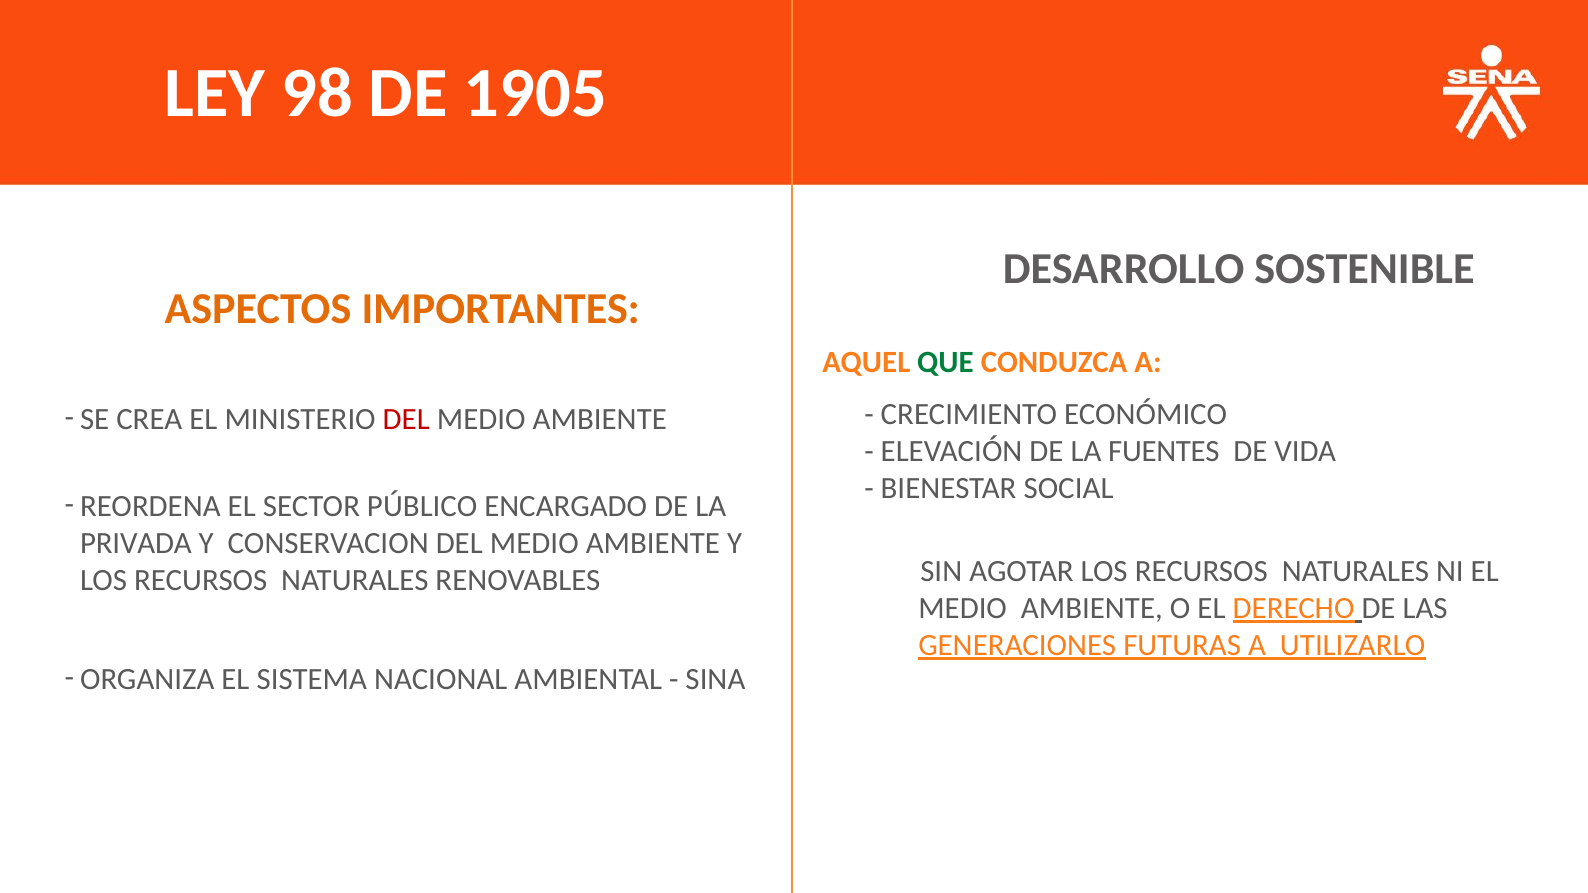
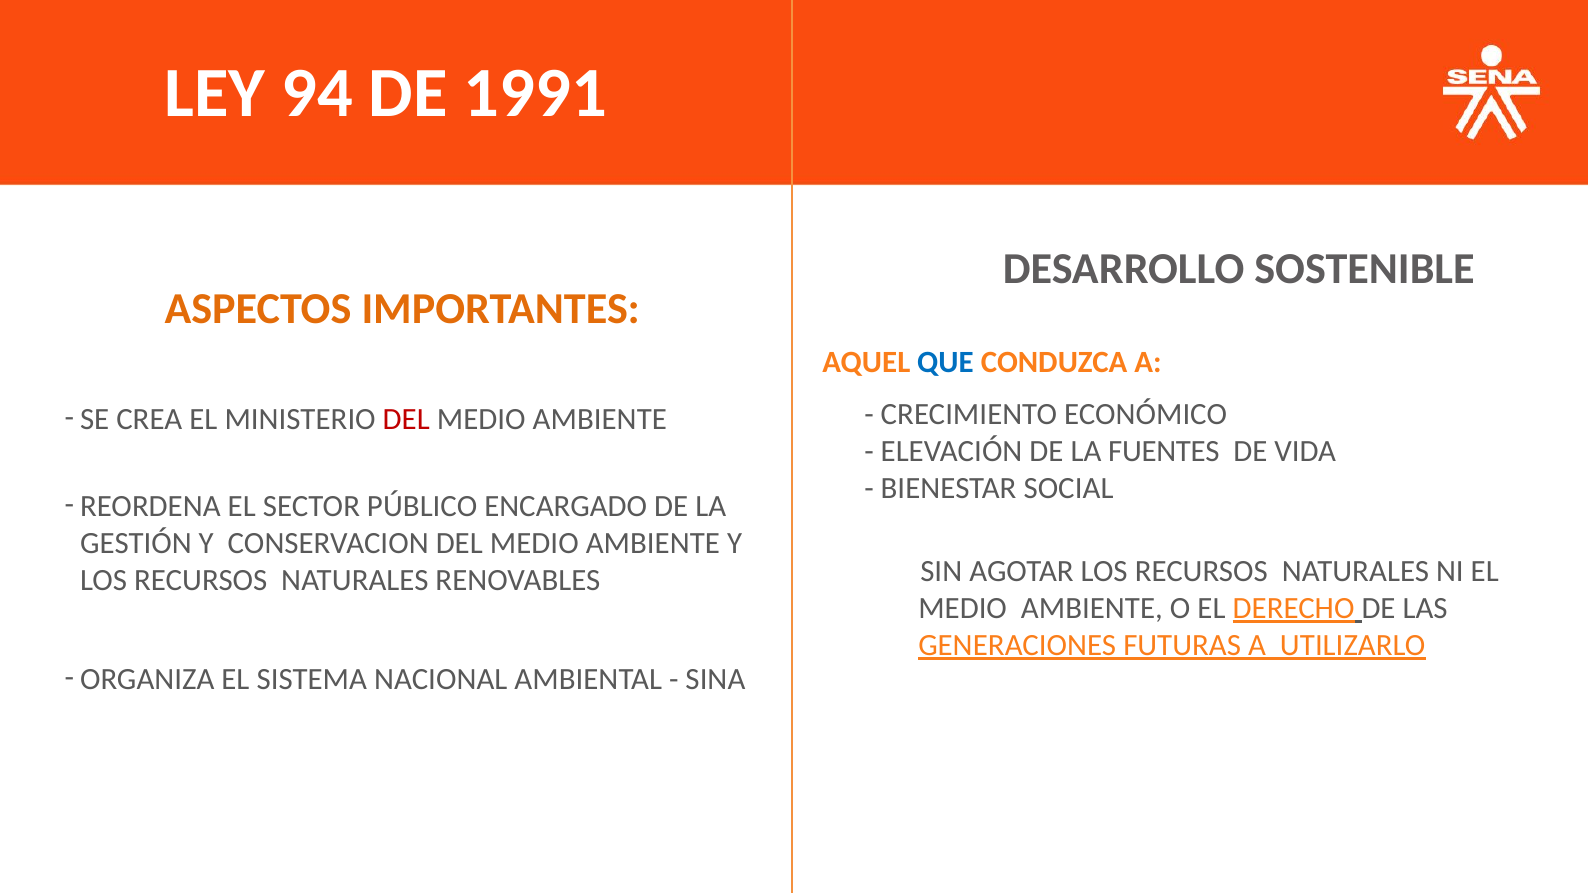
98: 98 -> 94
1905: 1905 -> 1991
QUE colour: green -> blue
PRIVADA: PRIVADA -> GESTIÓN
